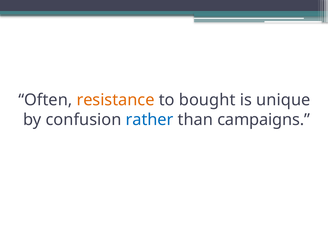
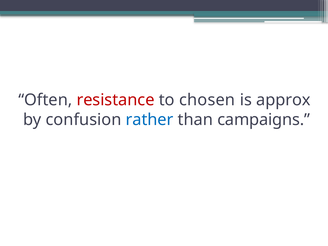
resistance colour: orange -> red
bought: bought -> chosen
unique: unique -> approx
